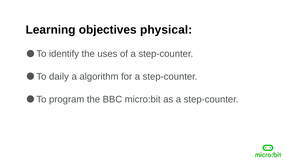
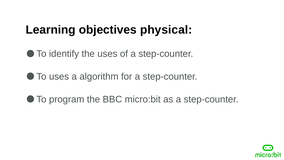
To daily: daily -> uses
